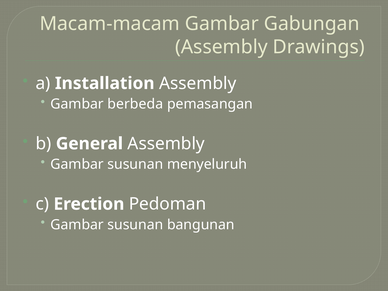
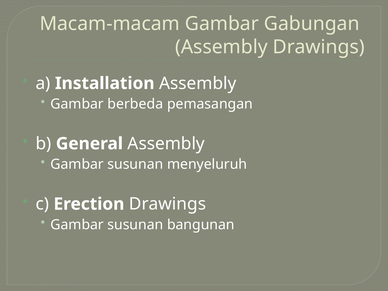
Erection Pedoman: Pedoman -> Drawings
